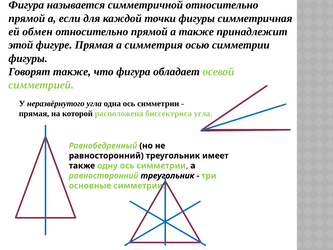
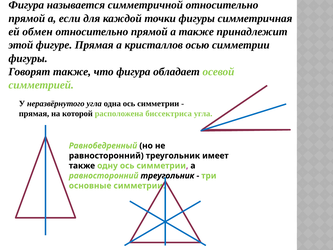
симметрия: симметрия -> кристаллов
